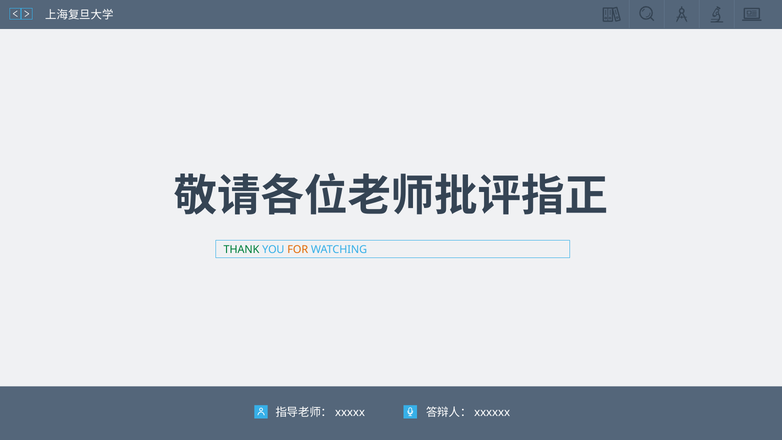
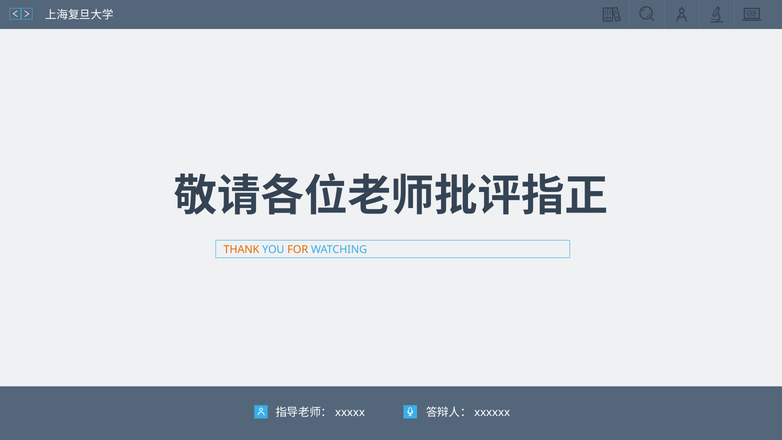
THANK colour: green -> orange
